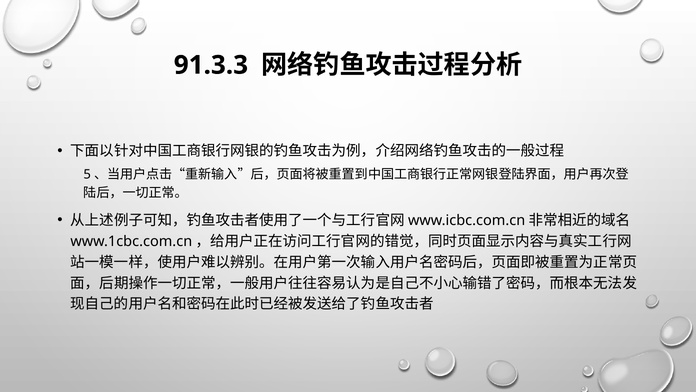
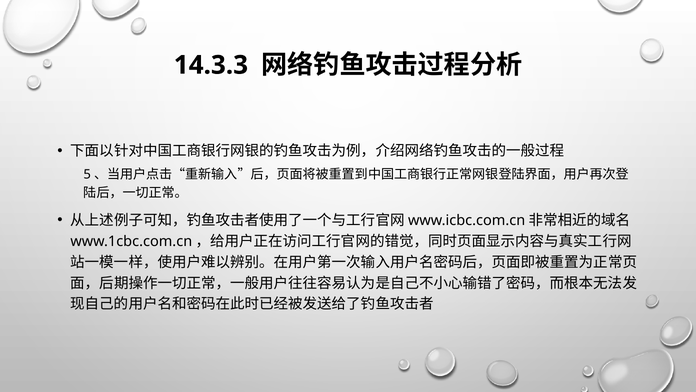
91.3.3: 91.3.3 -> 14.3.3
